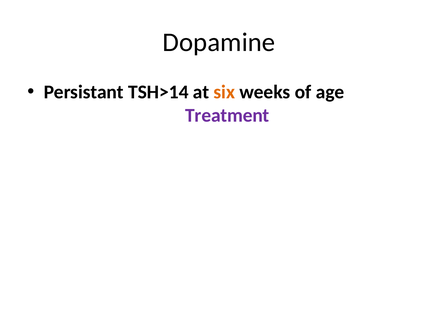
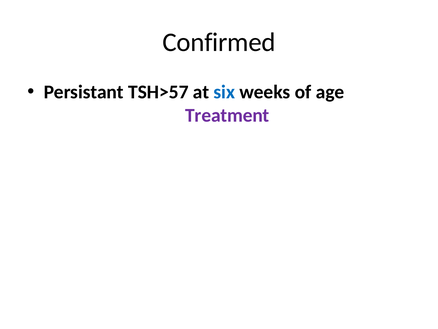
Dopamine: Dopamine -> Confirmed
TSH>14: TSH>14 -> TSH>57
six colour: orange -> blue
